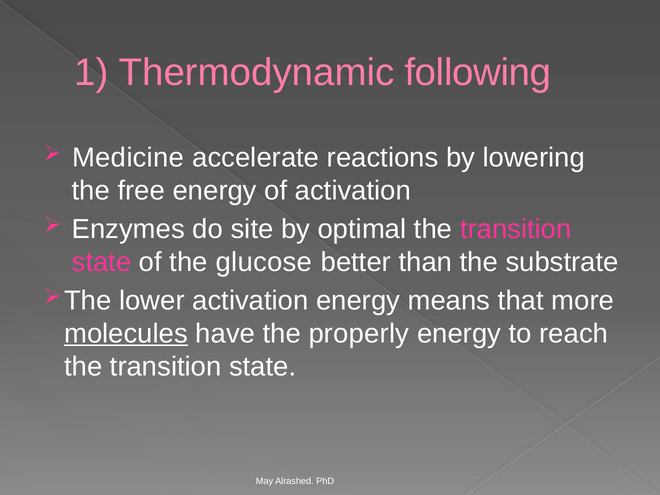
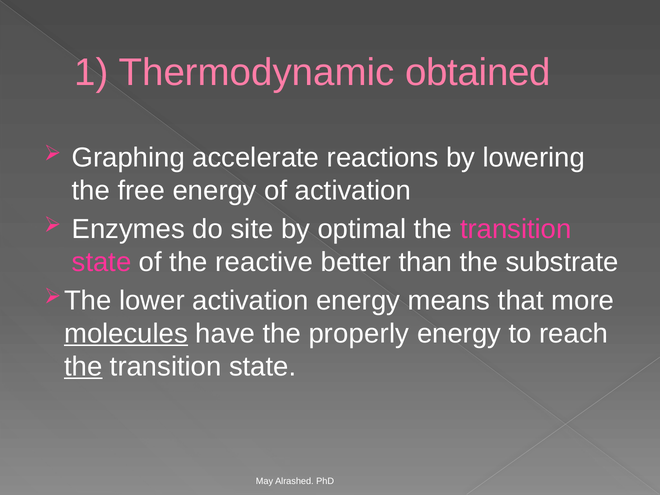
following: following -> obtained
Medicine: Medicine -> Graphing
glucose: glucose -> reactive
the at (83, 367) underline: none -> present
